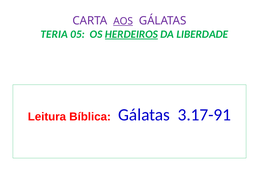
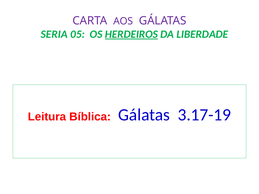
AOS underline: present -> none
TERIA: TERIA -> SERIA
3.17-91: 3.17-91 -> 3.17-19
